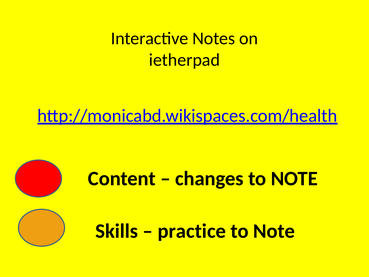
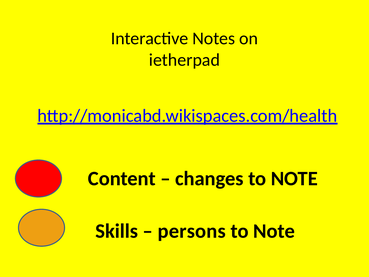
practice: practice -> persons
